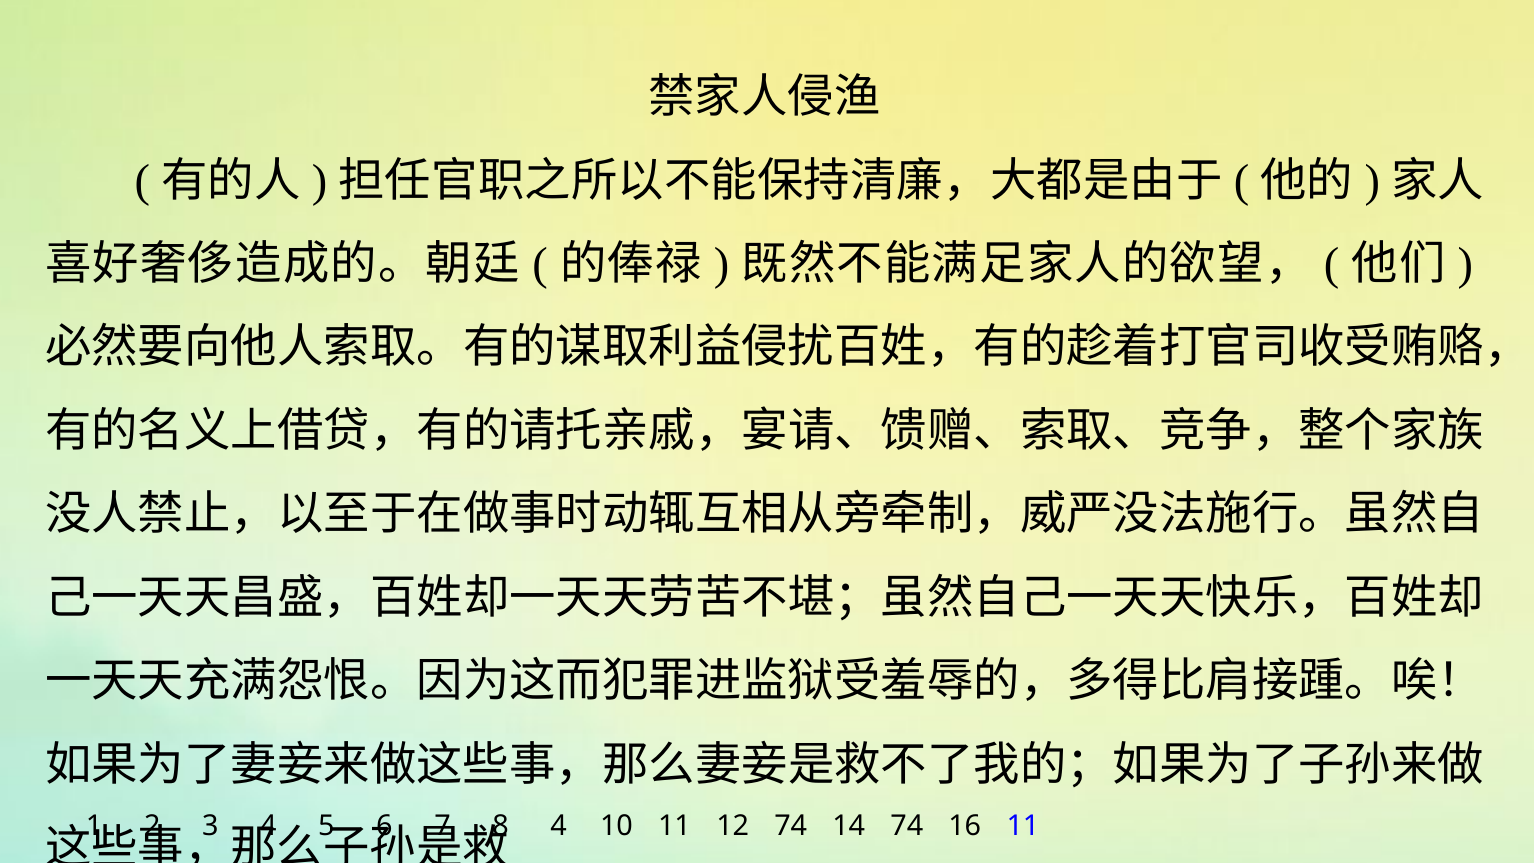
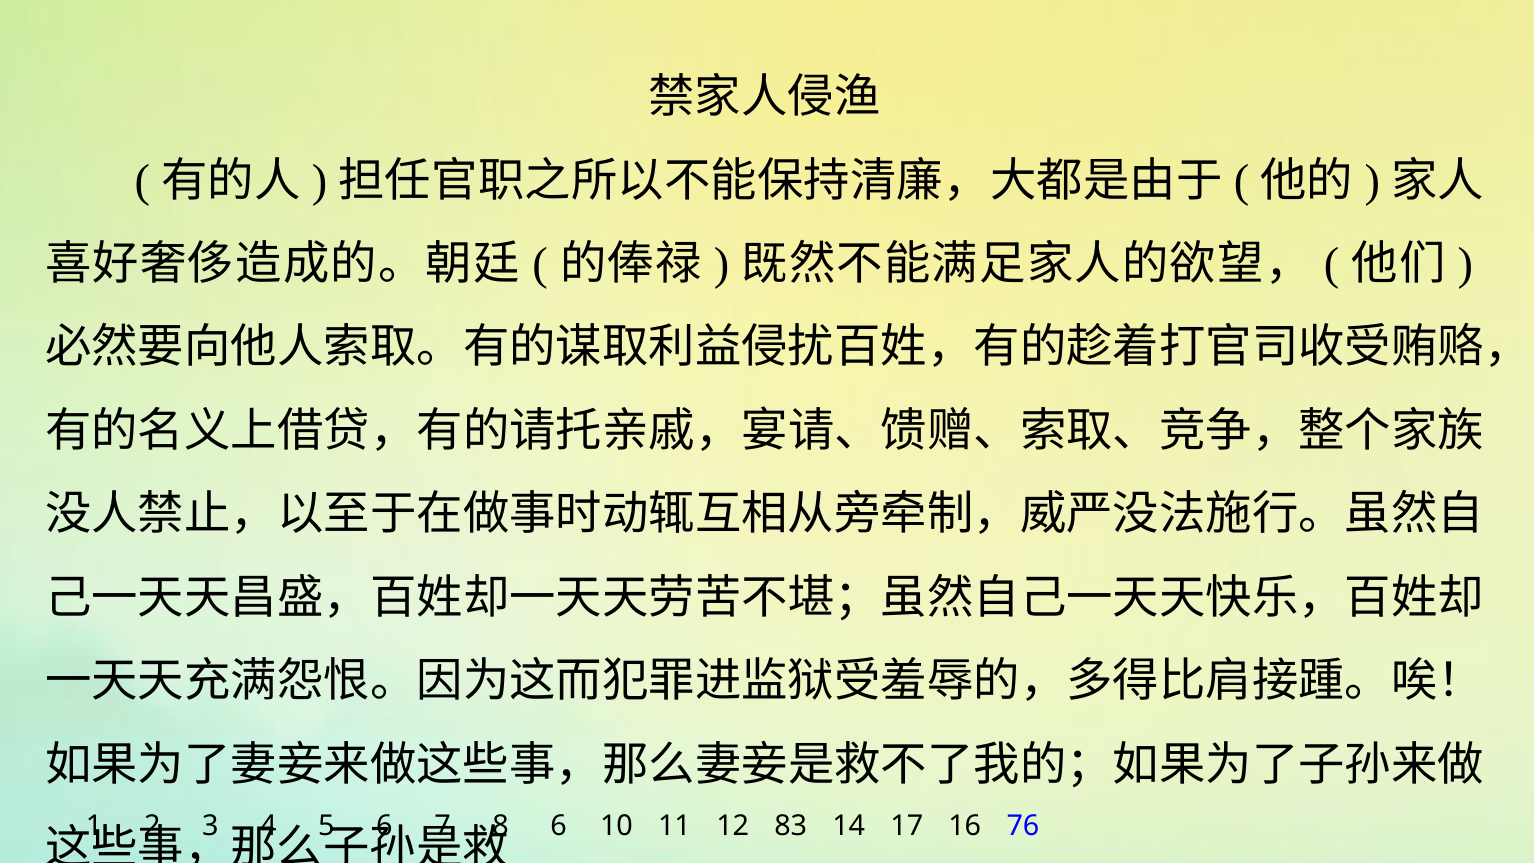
4 at (559, 826): 4 -> 6
12 74: 74 -> 83
14 74: 74 -> 17
16 11: 11 -> 76
